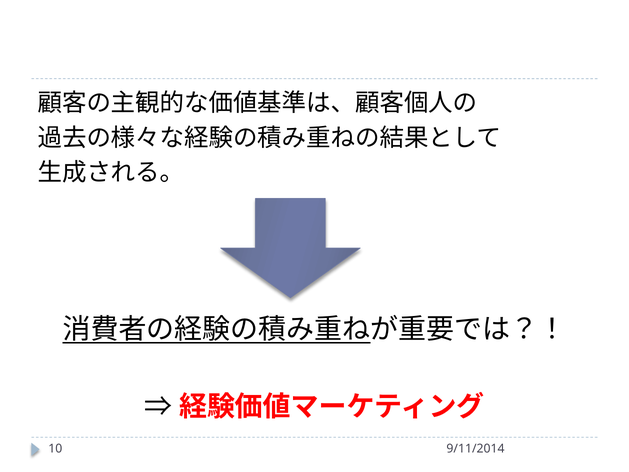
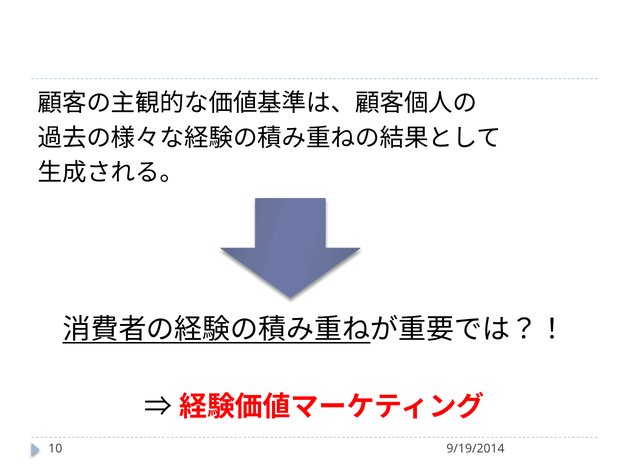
9/11/2014: 9/11/2014 -> 9/19/2014
